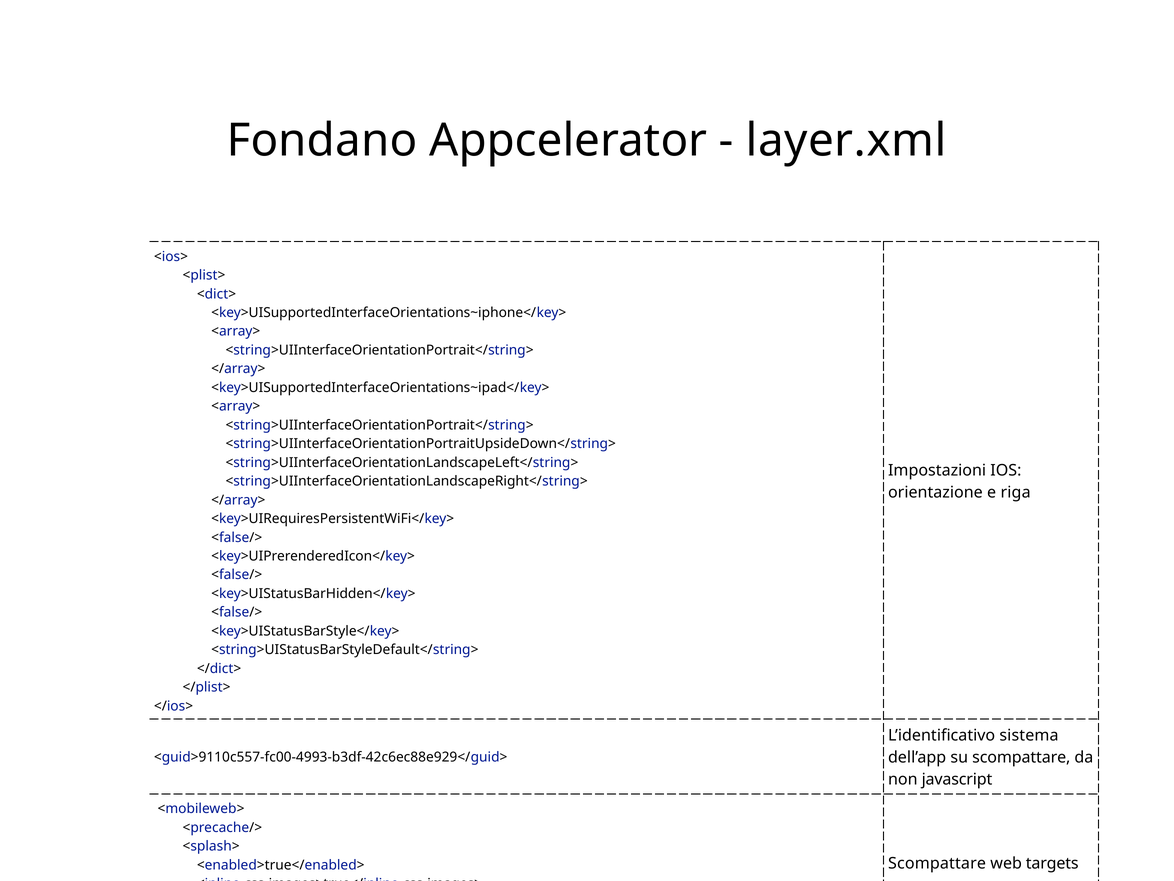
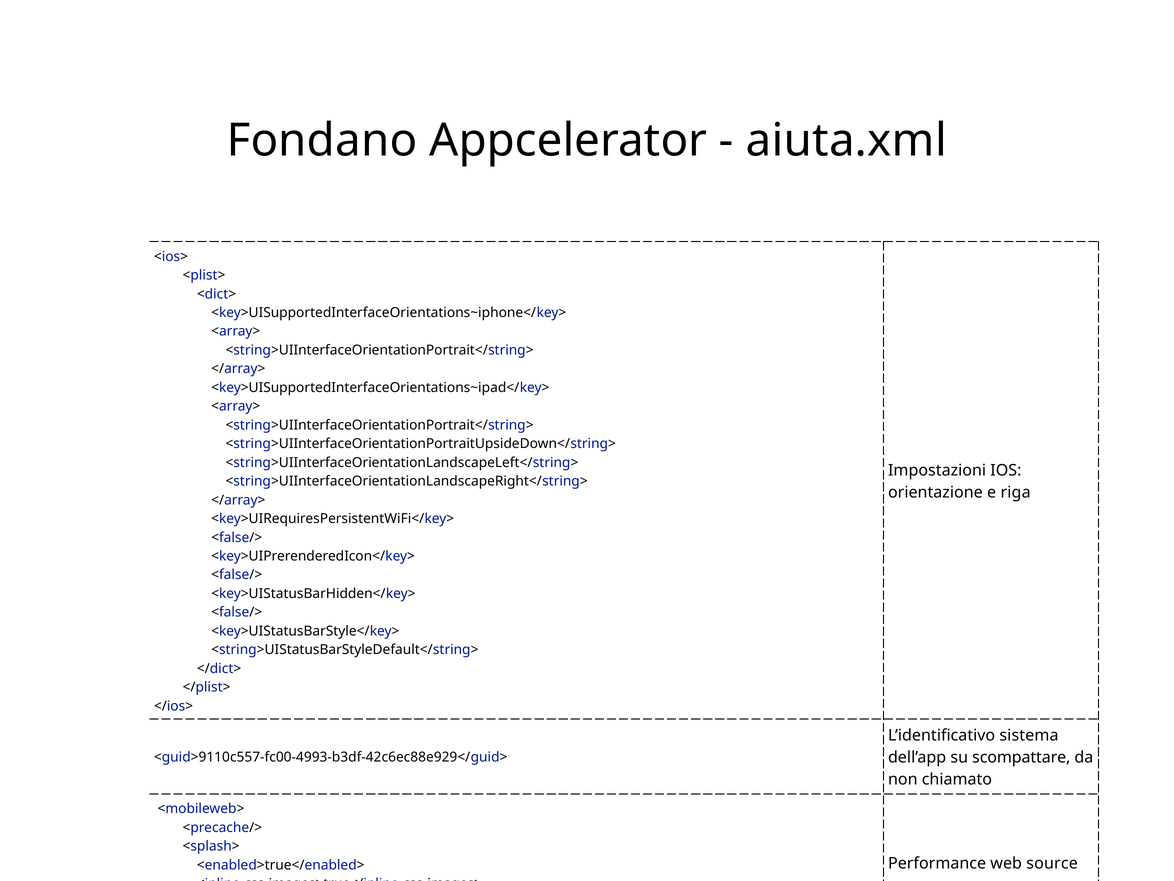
layer.xml: layer.xml -> aiuta.xml
javascript: javascript -> chiamato
Scompattare at (937, 863): Scompattare -> Performance
targets: targets -> source
